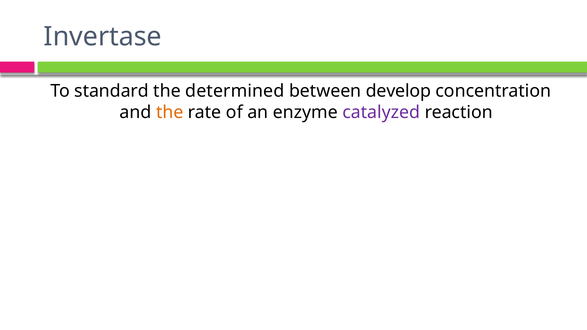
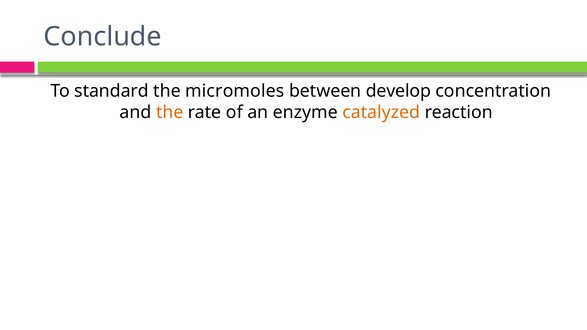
Invertase: Invertase -> Conclude
determined: determined -> micromoles
catalyzed colour: purple -> orange
